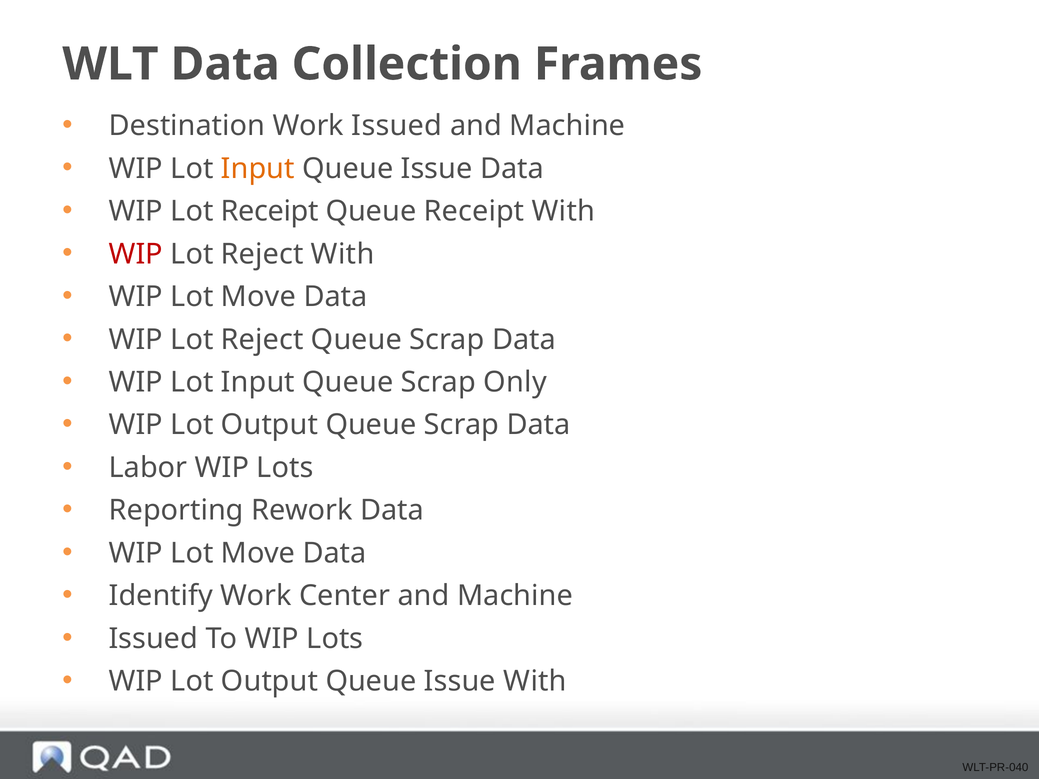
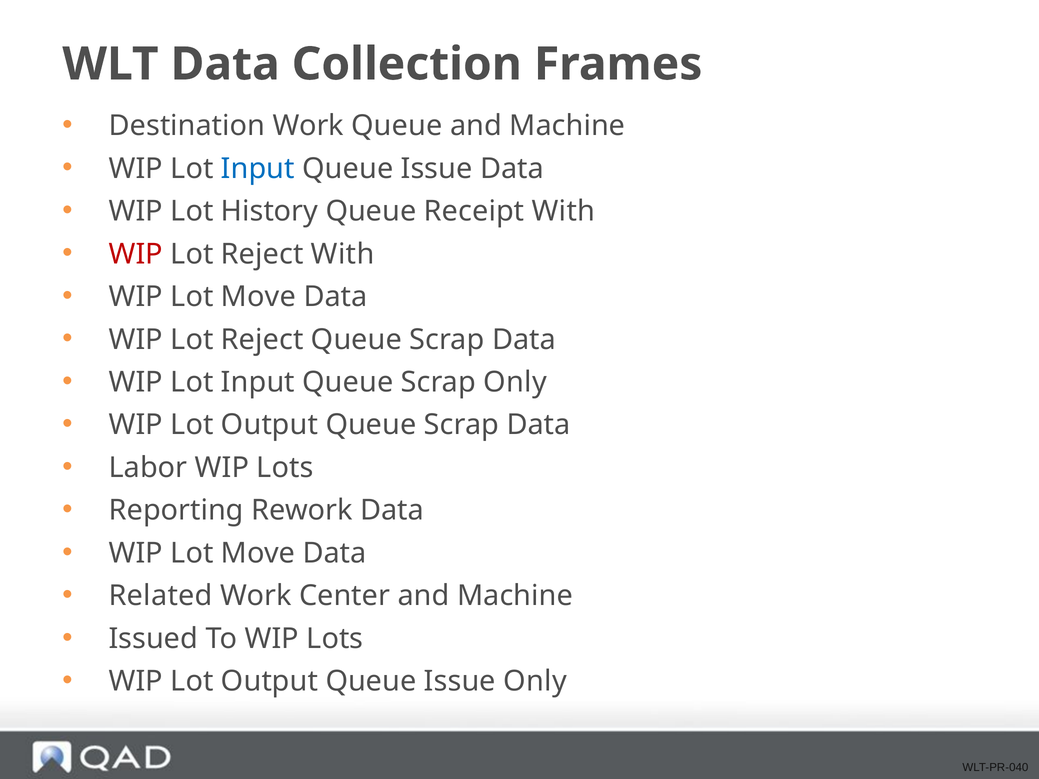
Work Issued: Issued -> Queue
Input at (258, 169) colour: orange -> blue
Lot Receipt: Receipt -> History
Identify: Identify -> Related
Issue With: With -> Only
